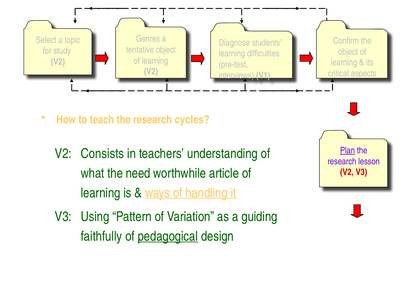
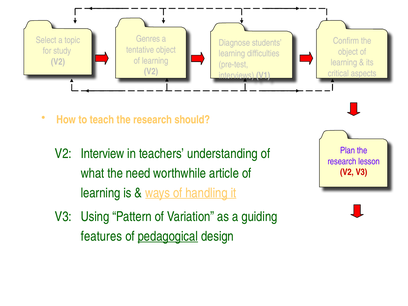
cycles: cycles -> should
Plan underline: present -> none
Consists: Consists -> Interview
faithfully: faithfully -> features
